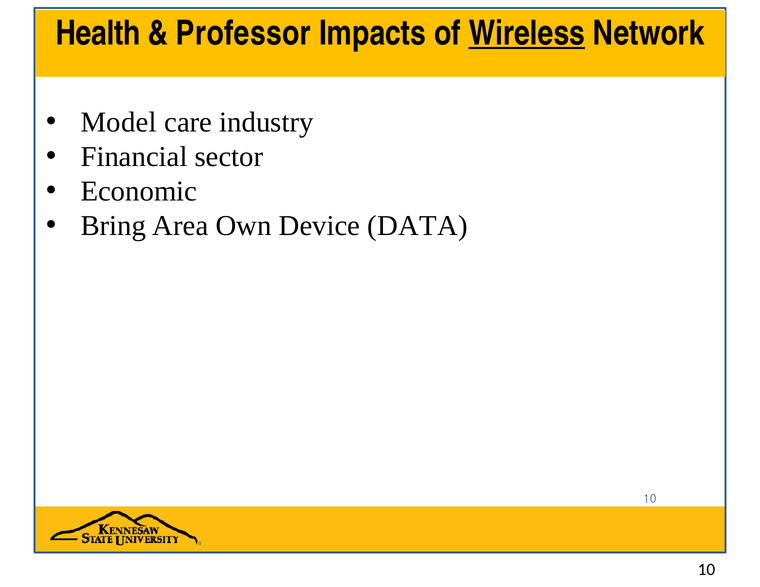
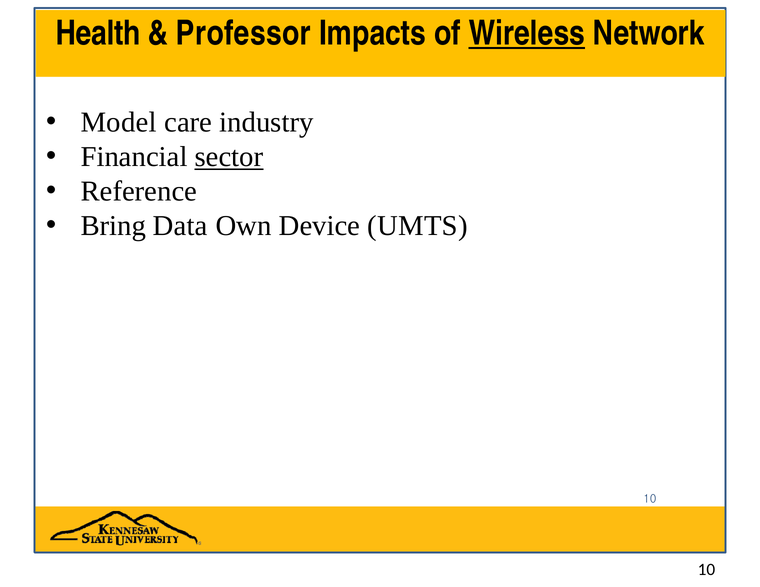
sector underline: none -> present
Economic: Economic -> Reference
Area: Area -> Data
DATA: DATA -> UMTS
